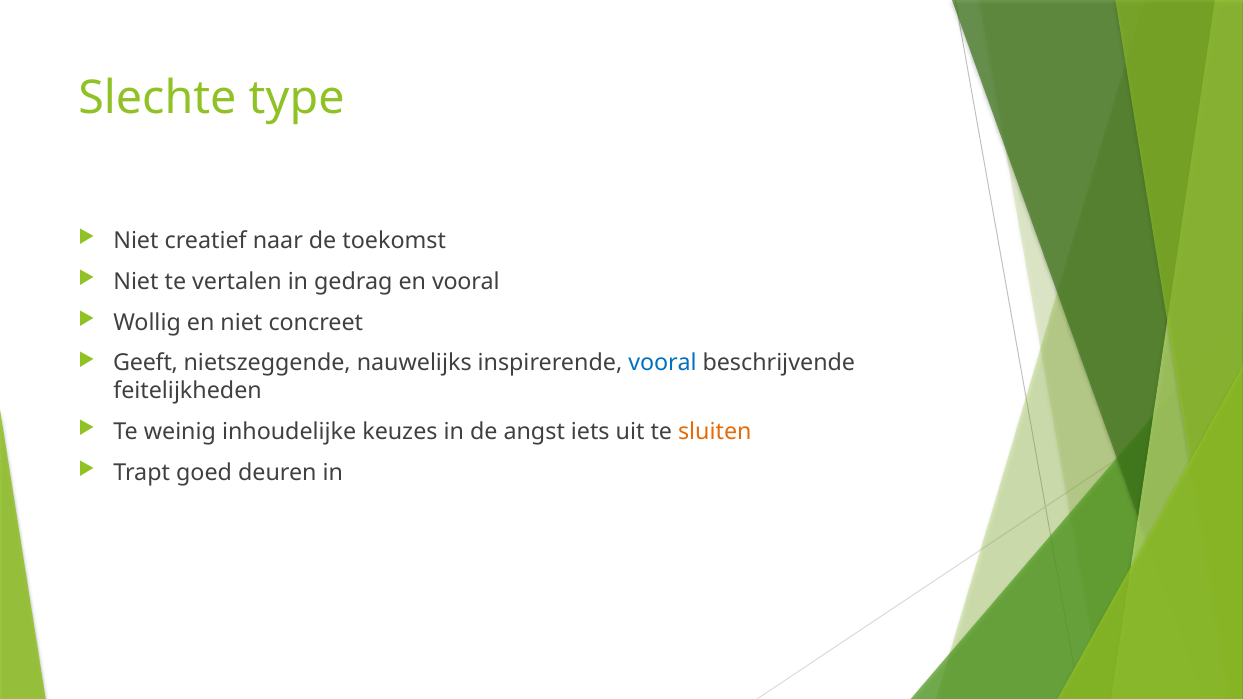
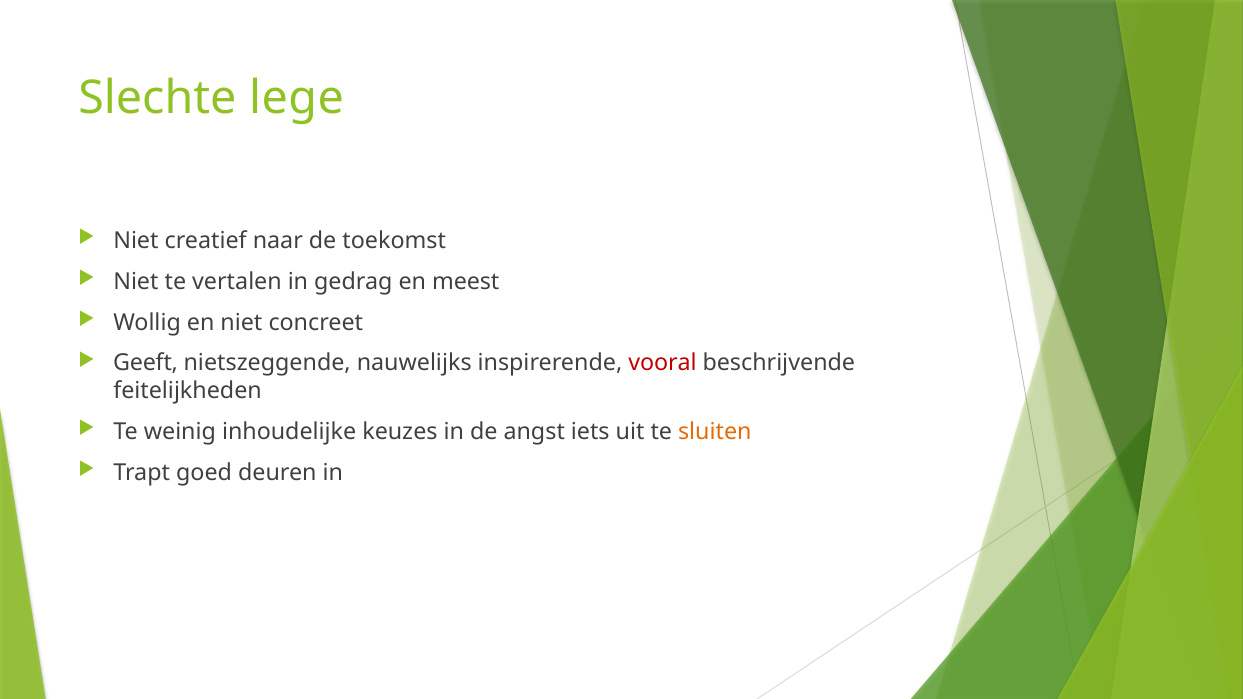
type: type -> lege
en vooral: vooral -> meest
vooral at (662, 363) colour: blue -> red
